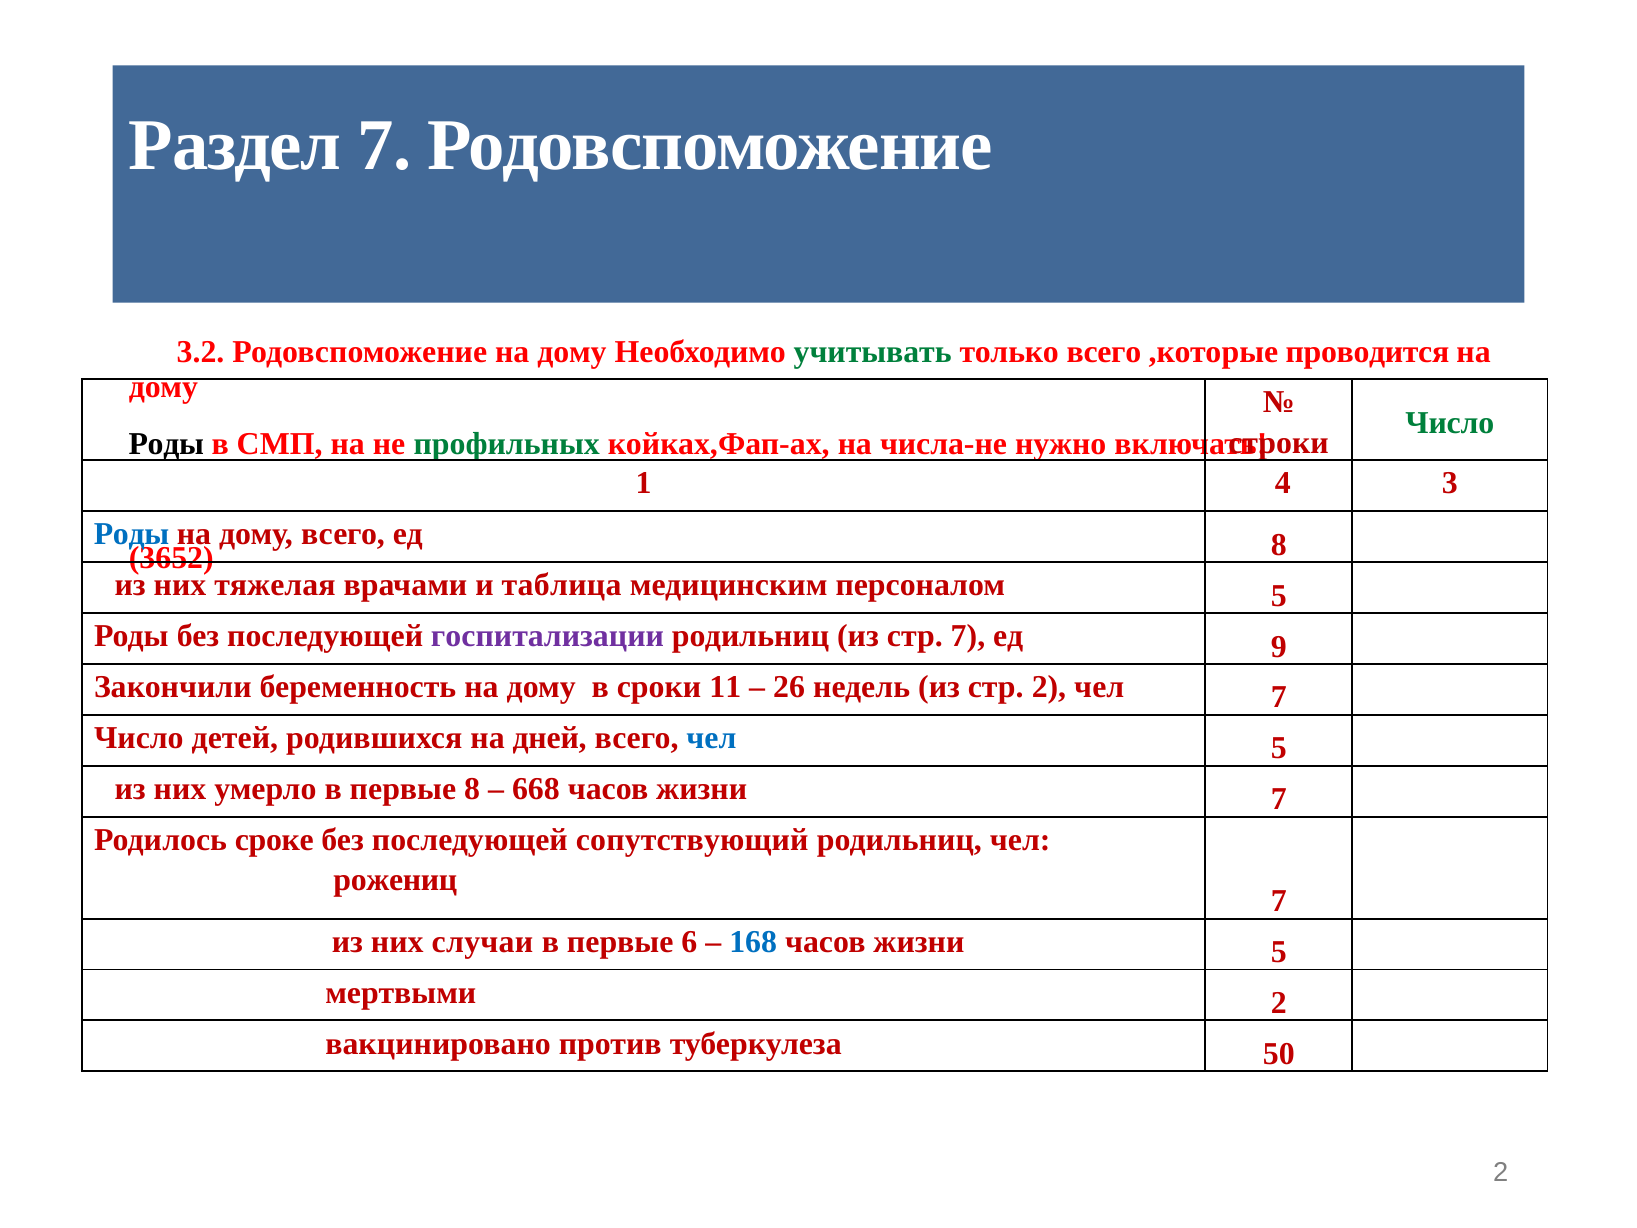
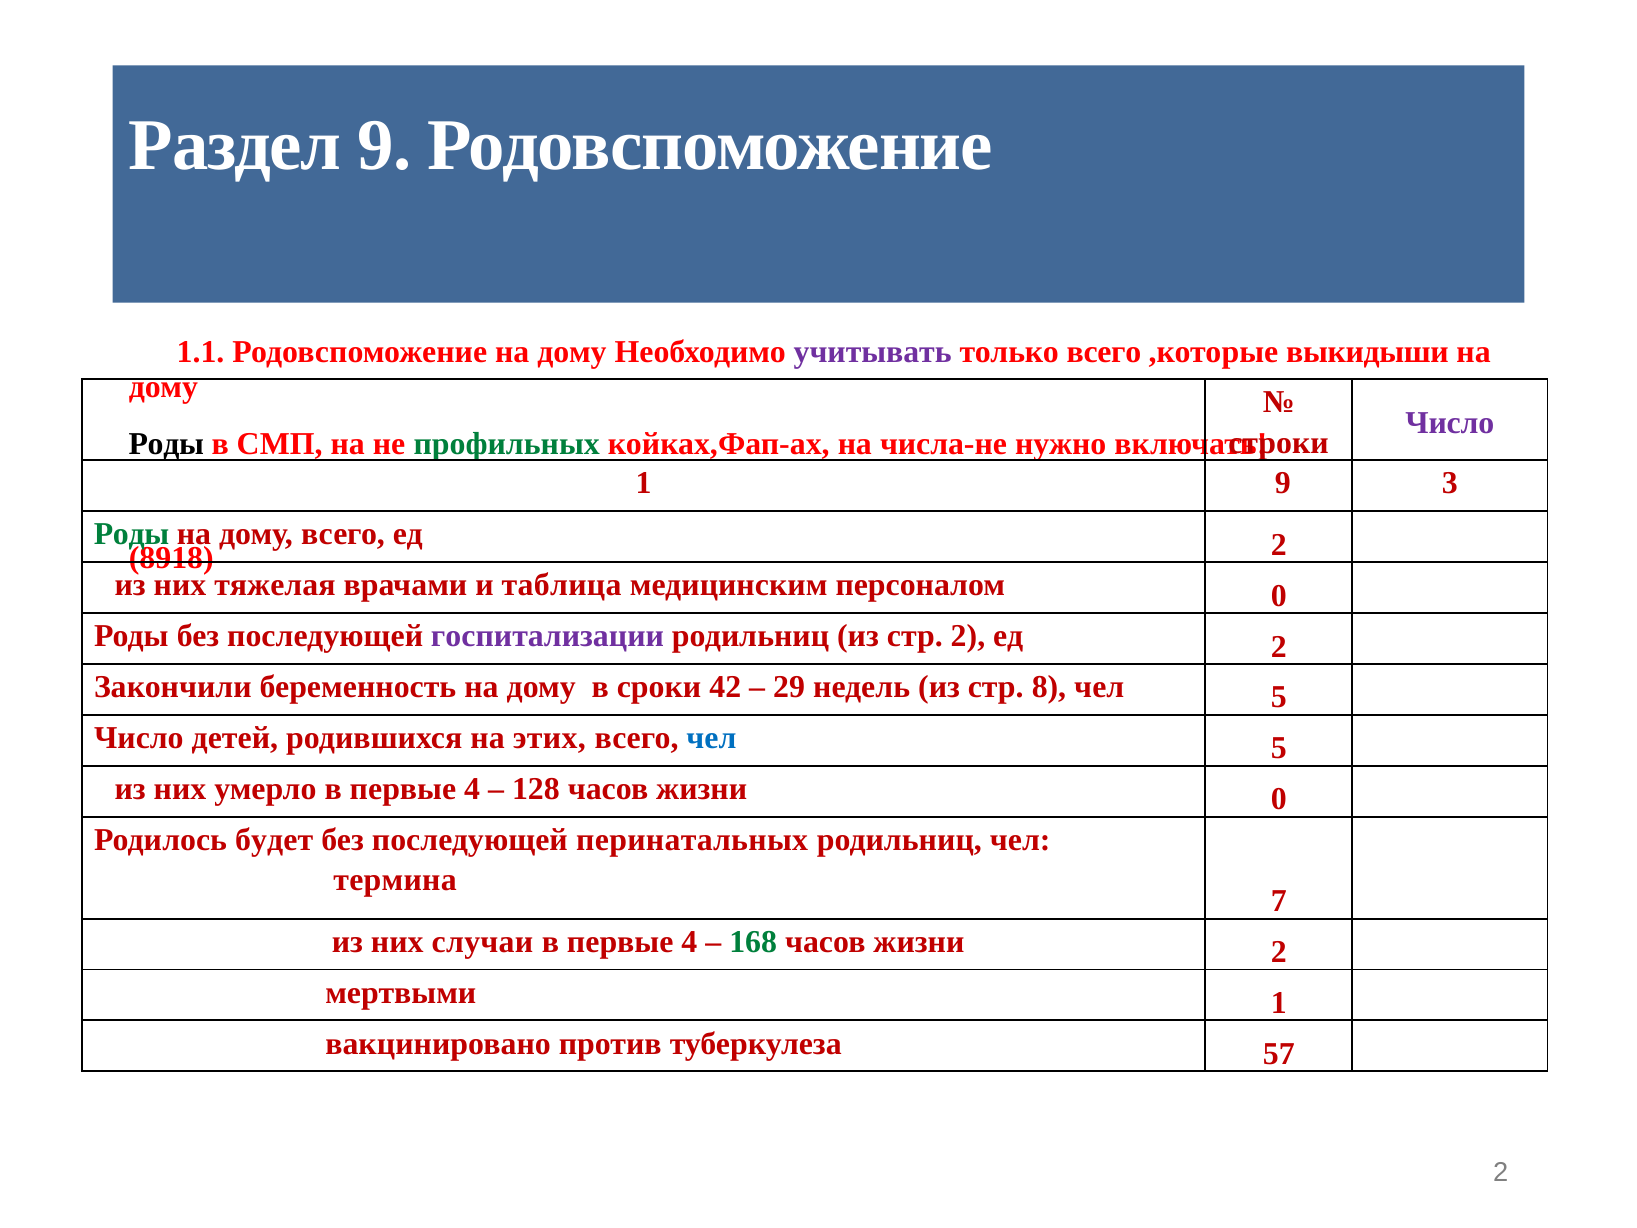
Раздел 7: 7 -> 9
3.2: 3.2 -> 1.1
учитывать colour: green -> purple
проводится: проводится -> выкидыши
Число at (1450, 423) colour: green -> purple
1 4: 4 -> 9
Роды at (131, 534) colour: blue -> green
всего ед 8: 8 -> 2
3652: 3652 -> 8918
персоналом 5: 5 -> 0
стр 7: 7 -> 2
9 at (1279, 646): 9 -> 2
11: 11 -> 42
26: 26 -> 29
стр 2: 2 -> 8
7 at (1279, 697): 7 -> 5
дней: дней -> этих
умерло в первые 8: 8 -> 4
668: 668 -> 128
жизни 7: 7 -> 0
сроке: сроке -> будет
сопутствующий: сопутствующий -> перинатальных
рожениц: рожениц -> термина
6 at (689, 941): 6 -> 4
168 colour: blue -> green
жизни 5: 5 -> 2
мертвыми 2: 2 -> 1
50: 50 -> 57
